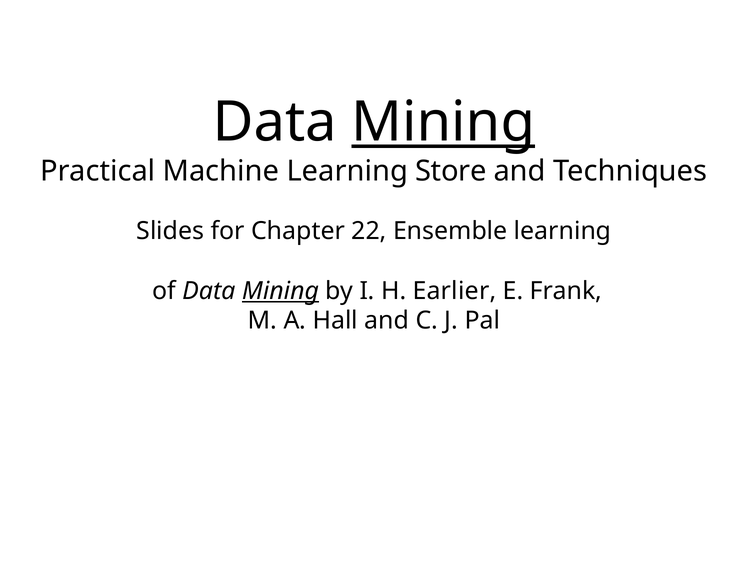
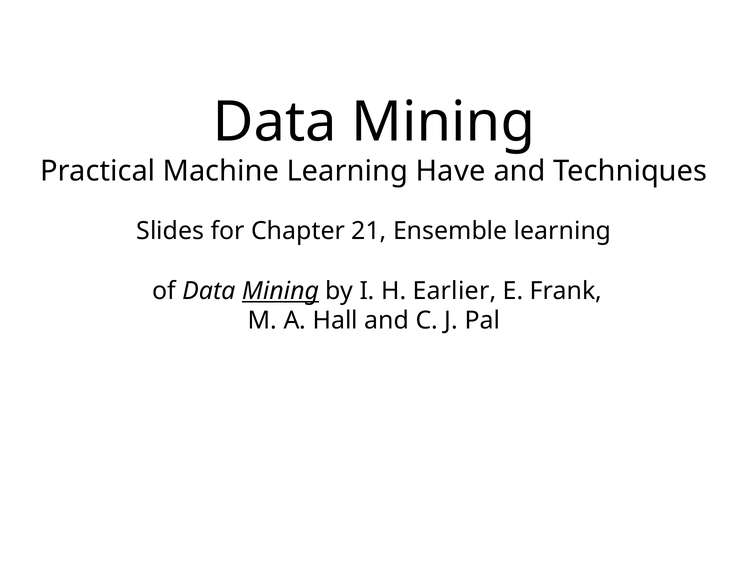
Mining at (443, 122) underline: present -> none
Store: Store -> Have
22: 22 -> 21
